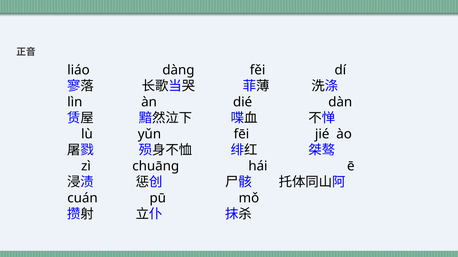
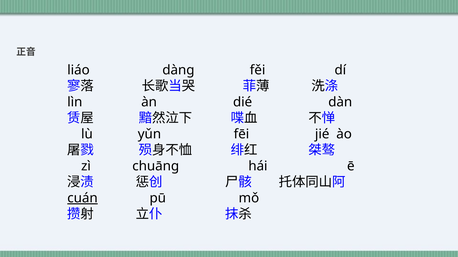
cuán underline: none -> present
